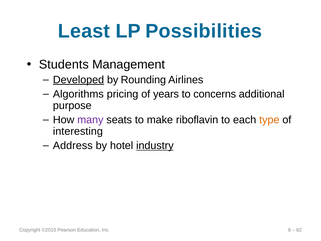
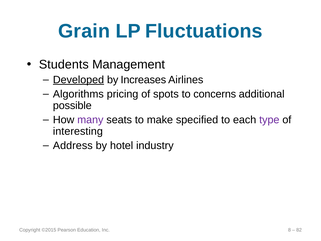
Least: Least -> Grain
Possibilities: Possibilities -> Fluctuations
Rounding: Rounding -> Increases
years: years -> spots
purpose: purpose -> possible
riboflavin: riboflavin -> specified
type colour: orange -> purple
industry underline: present -> none
